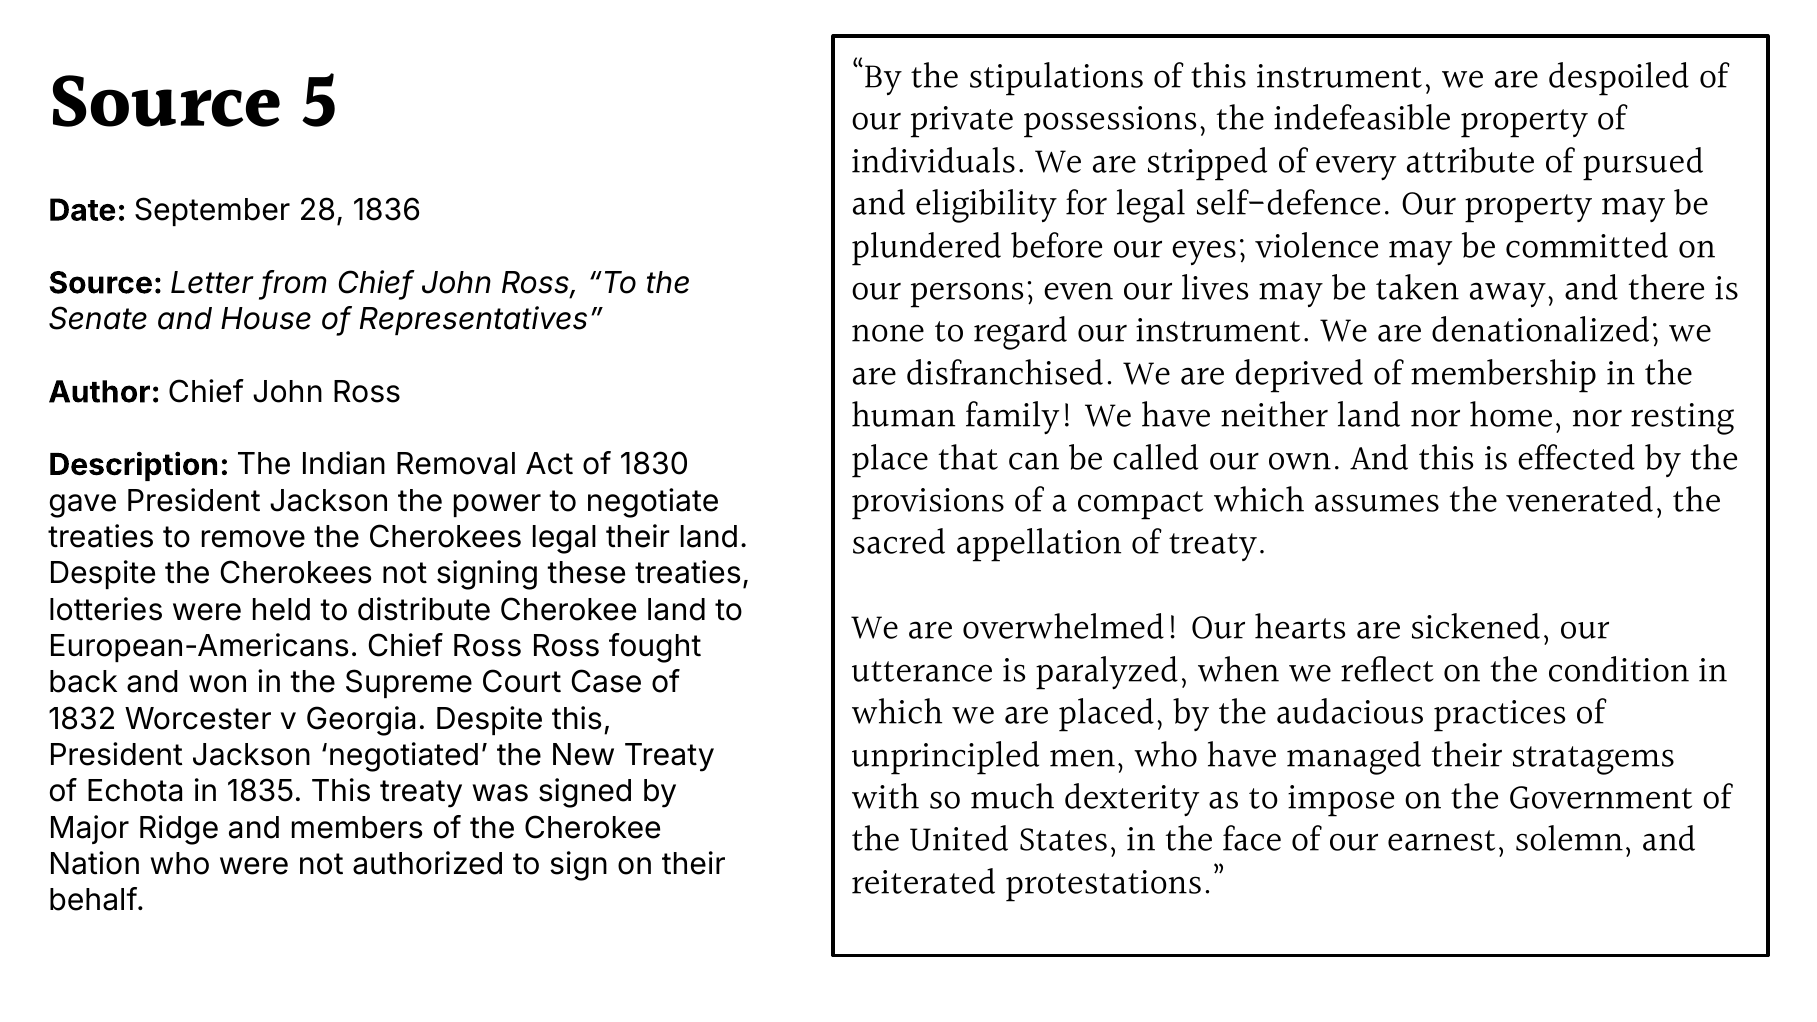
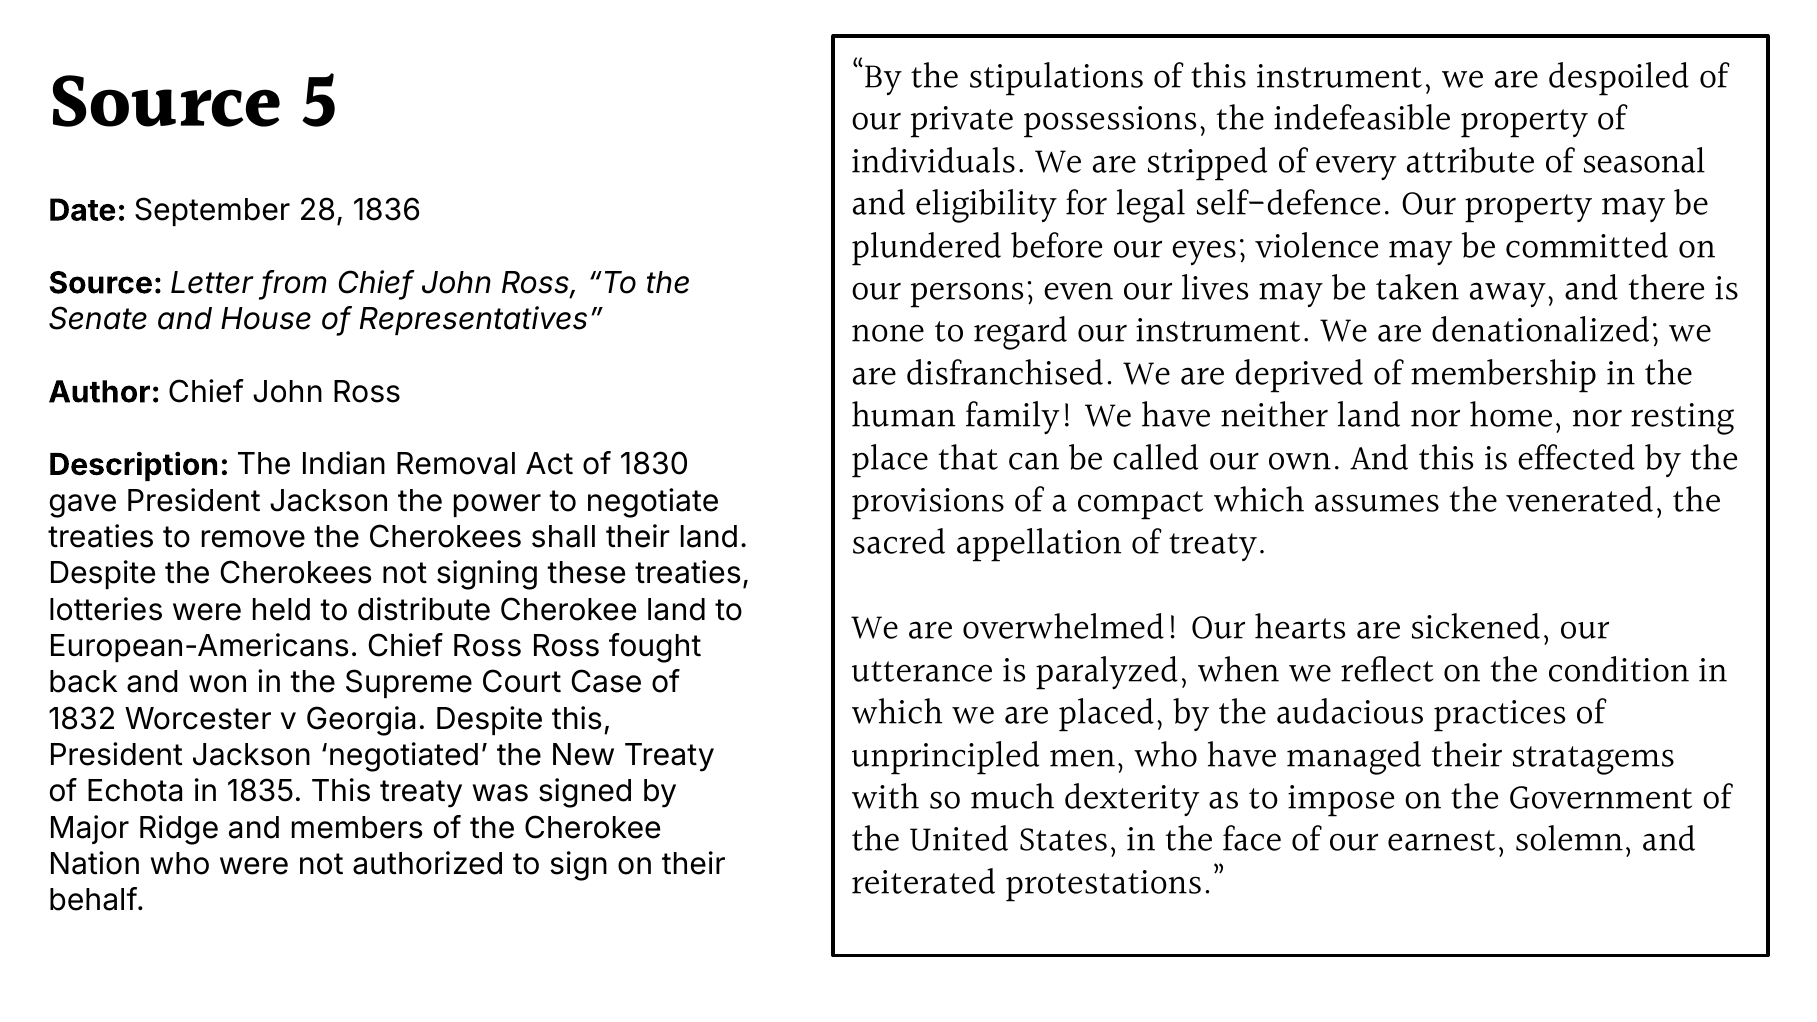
pursued: pursued -> seasonal
Cherokees legal: legal -> shall
